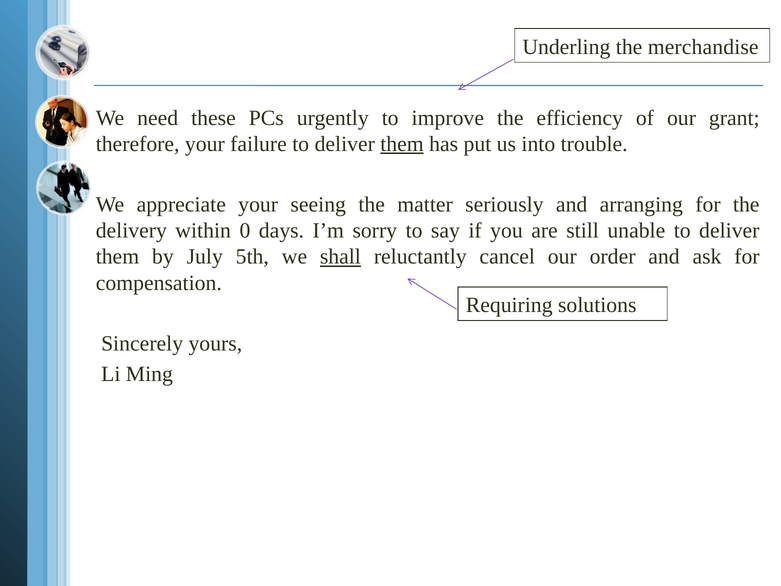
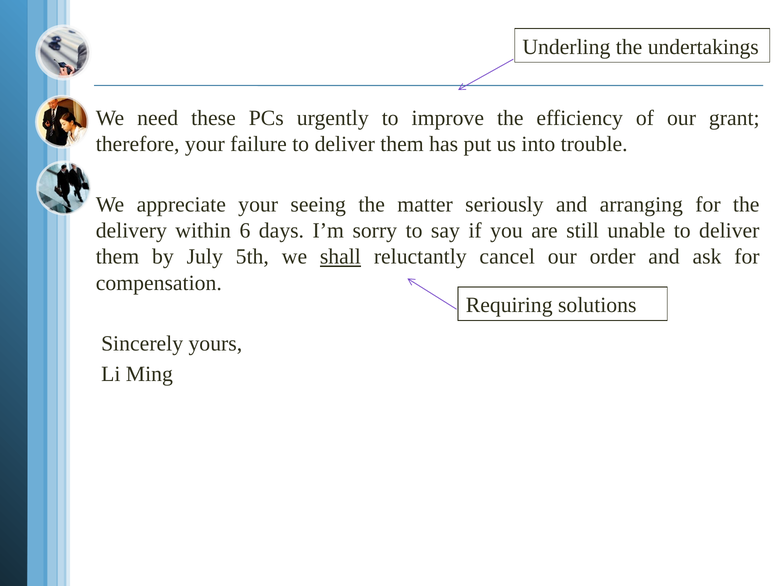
merchandise: merchandise -> undertakings
them at (402, 144) underline: present -> none
0: 0 -> 6
